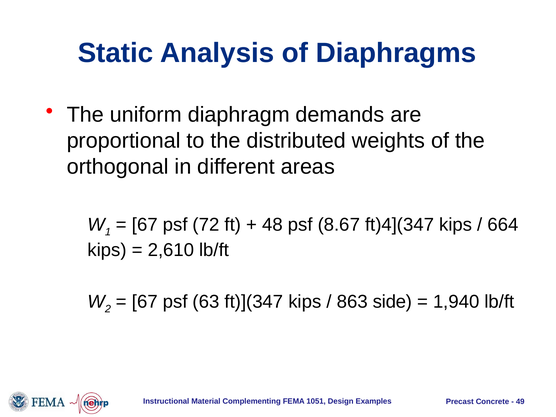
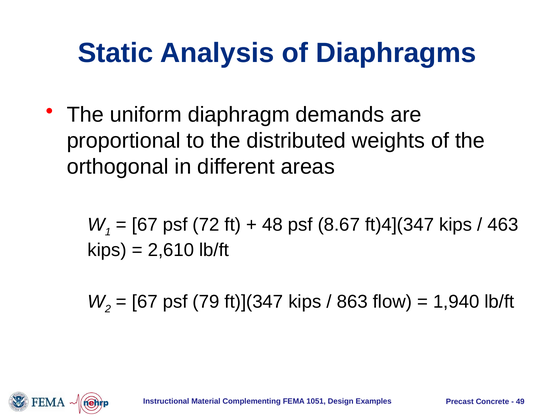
664: 664 -> 463
63: 63 -> 79
side: side -> flow
